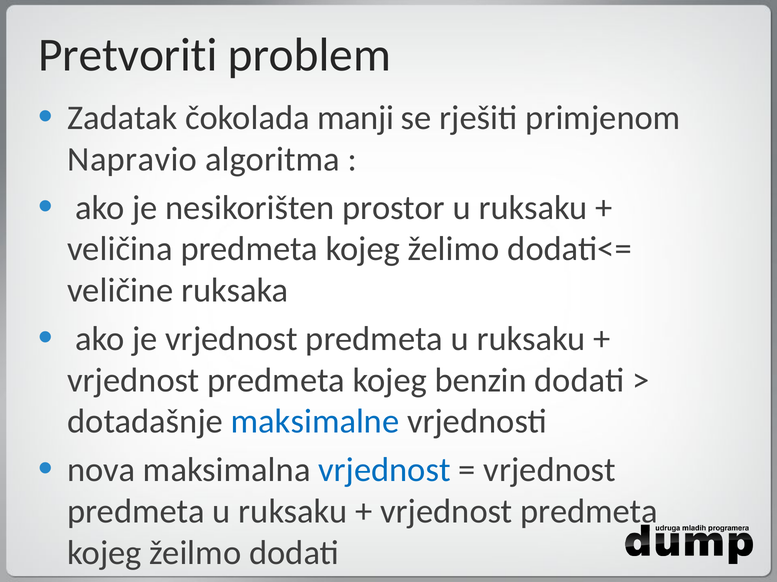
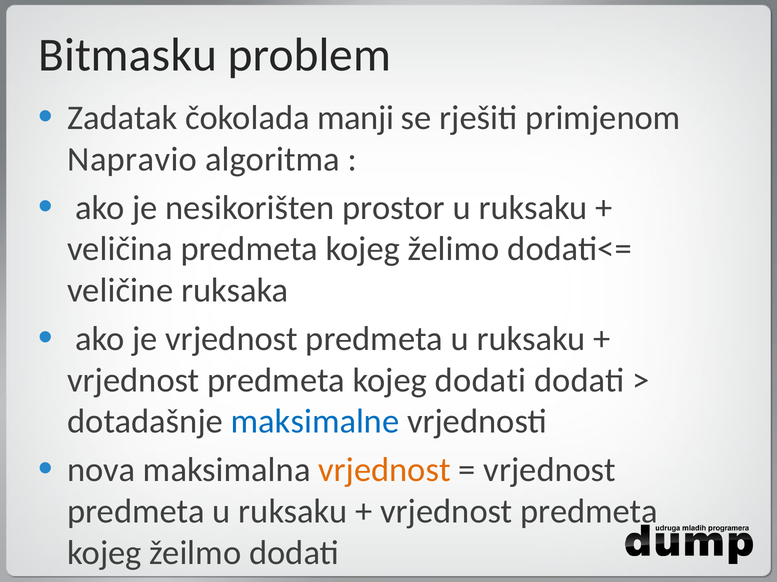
Pretvoriti: Pretvoriti -> Bitmasku
kojeg benzin: benzin -> dodati
vrjednost at (384, 470) colour: blue -> orange
